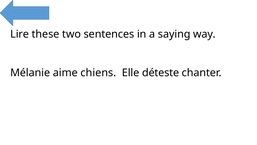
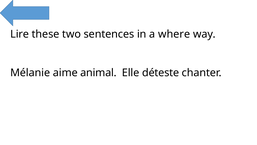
saying: saying -> where
chiens: chiens -> animal
